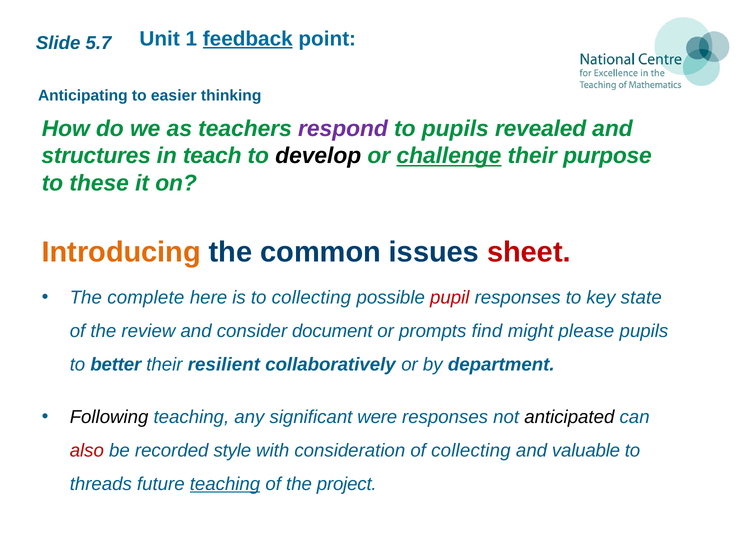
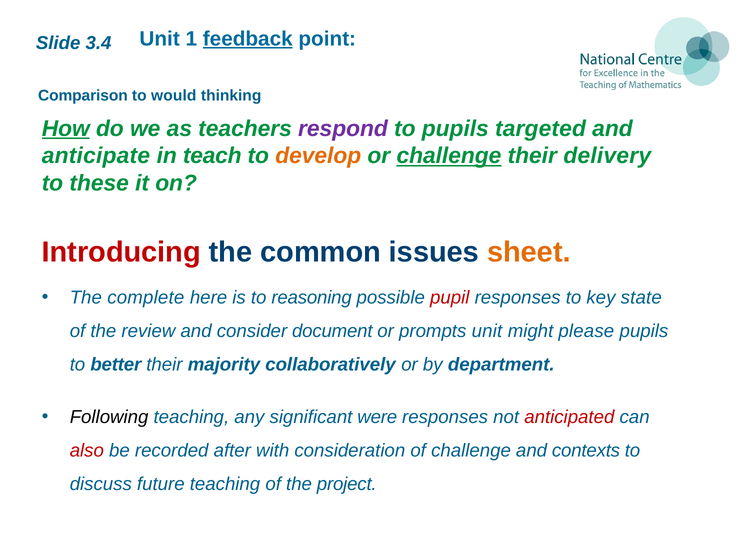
5.7: 5.7 -> 3.4
Anticipating: Anticipating -> Comparison
easier: easier -> would
How underline: none -> present
revealed: revealed -> targeted
structures: structures -> anticipate
develop colour: black -> orange
purpose: purpose -> delivery
Introducing colour: orange -> red
sheet colour: red -> orange
to collecting: collecting -> reasoning
prompts find: find -> unit
resilient: resilient -> majority
anticipated colour: black -> red
style: style -> after
of collecting: collecting -> challenge
valuable: valuable -> contexts
threads: threads -> discuss
teaching at (225, 484) underline: present -> none
